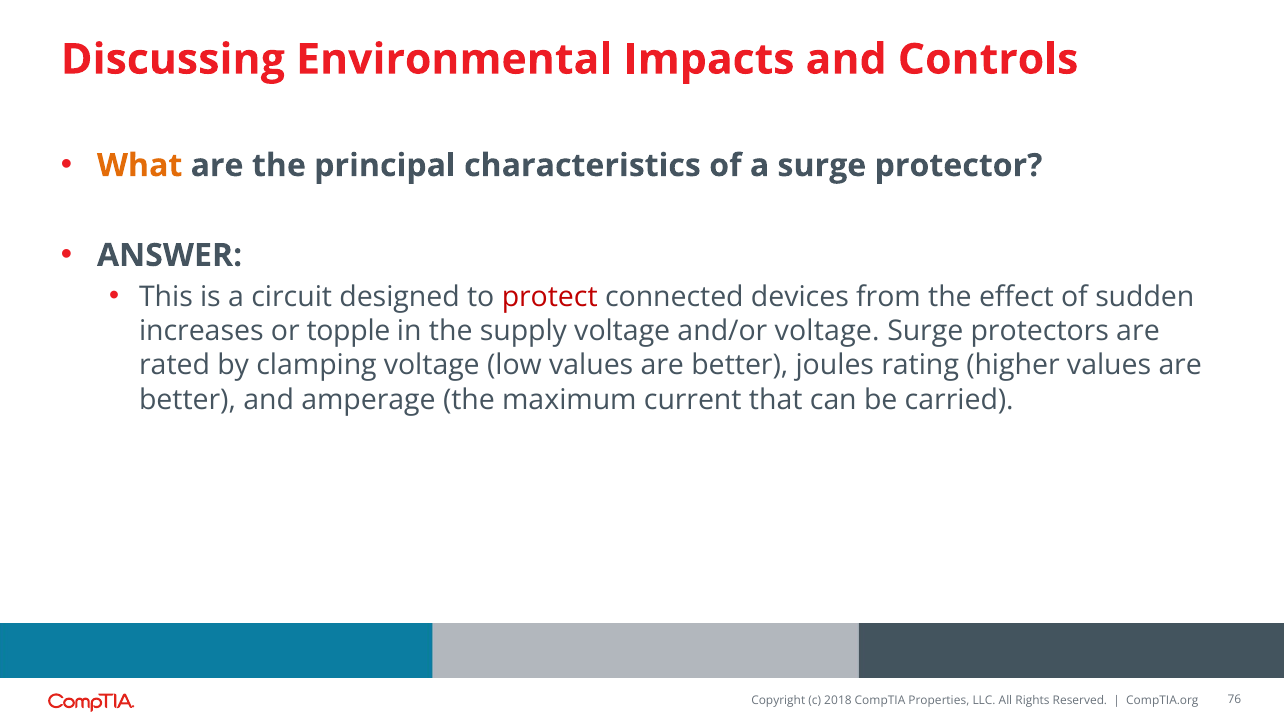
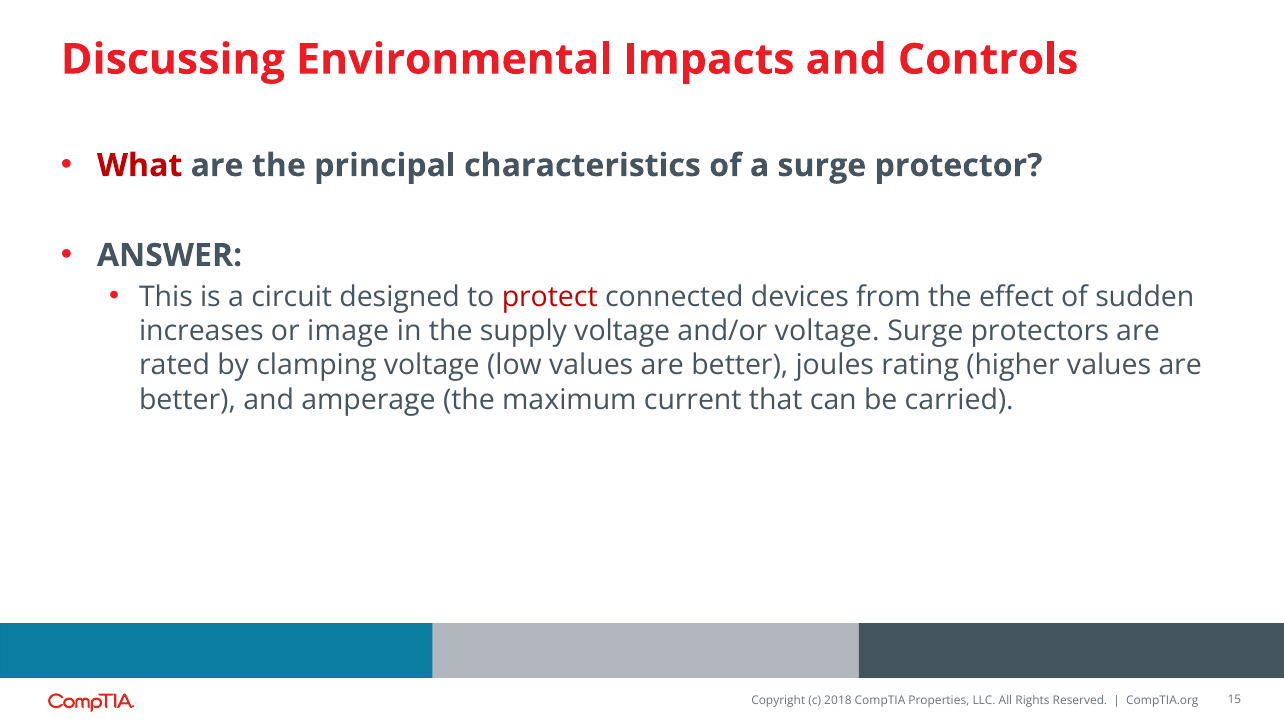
What colour: orange -> red
topple: topple -> image
76: 76 -> 15
